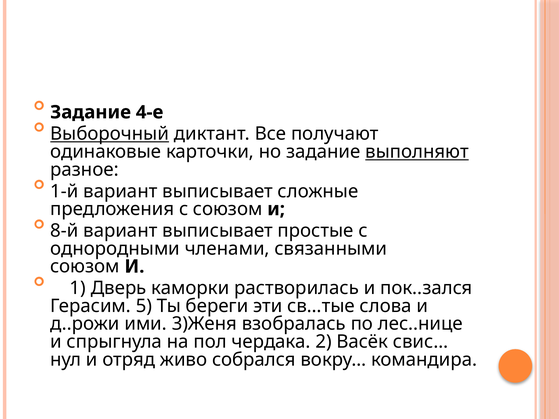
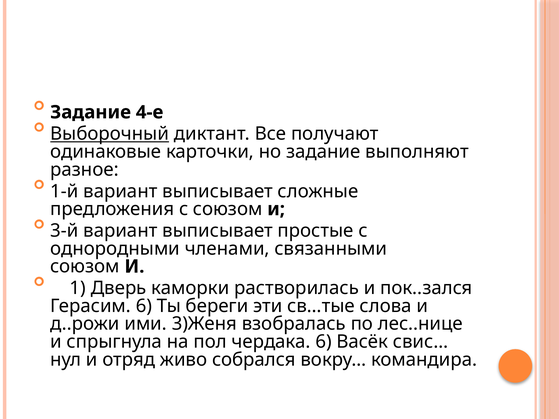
выполняют underline: present -> none
8-й: 8-й -> 3-й
Герасим 5: 5 -> 6
чердака 2: 2 -> 6
